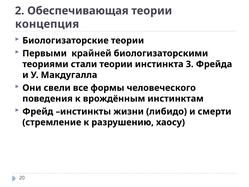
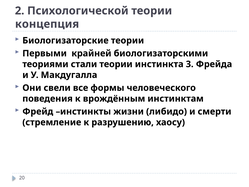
Обеспечивающая: Обеспечивающая -> Психологической
